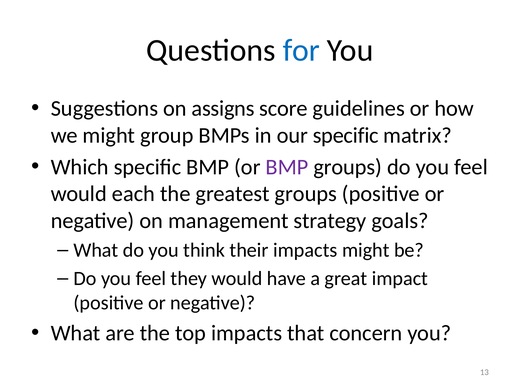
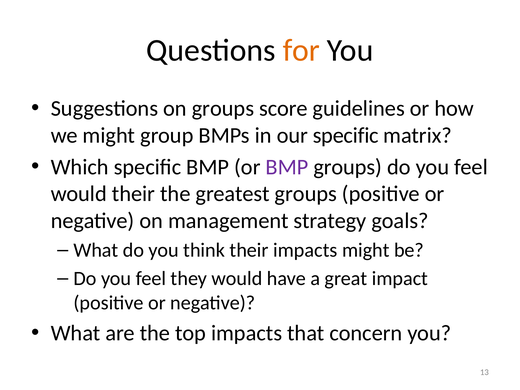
for colour: blue -> orange
on assigns: assigns -> groups
would each: each -> their
